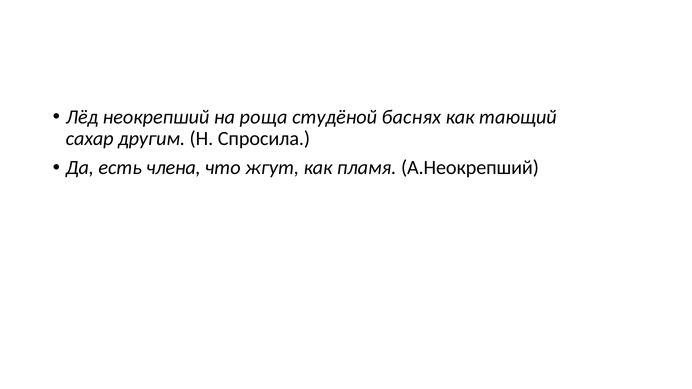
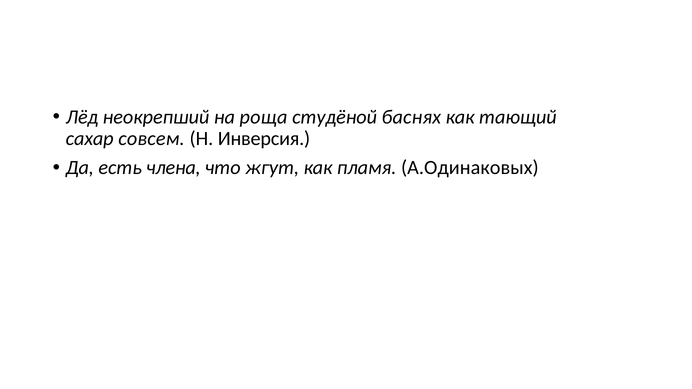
другим: другим -> совсем
Спросила: Спросила -> Инверсия
А.Неокрепший: А.Неокрепший -> А.Одинаковых
